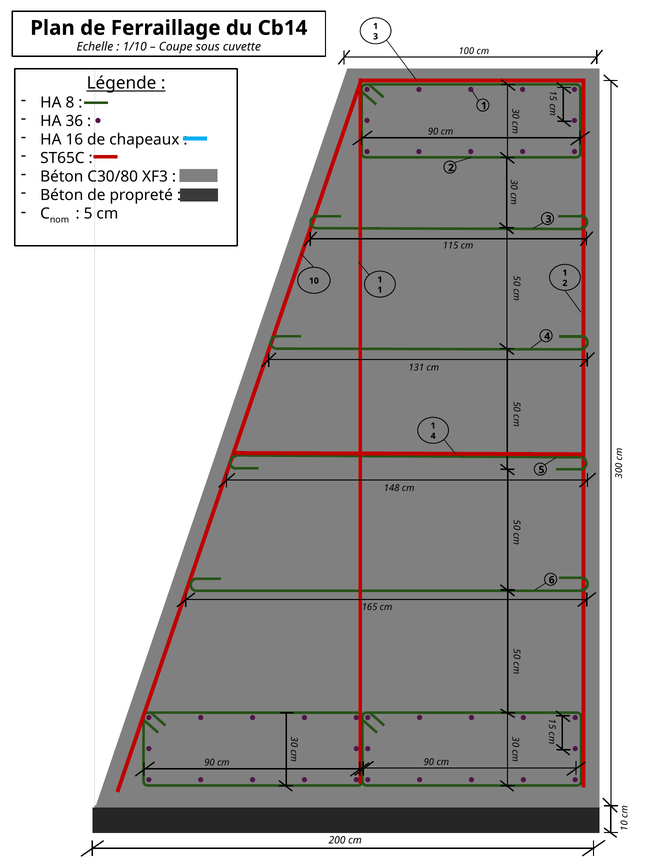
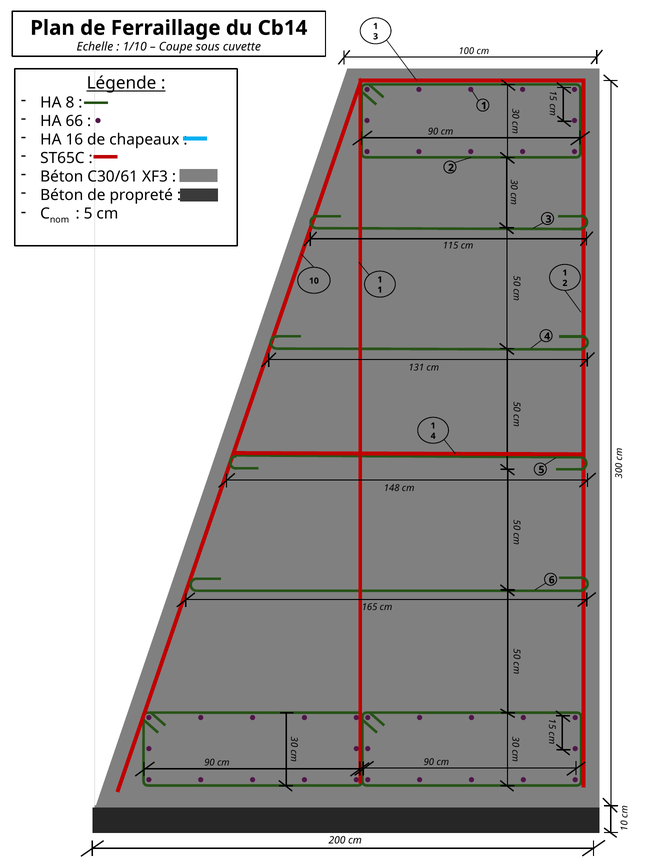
36: 36 -> 66
C30/80: C30/80 -> C30/61
